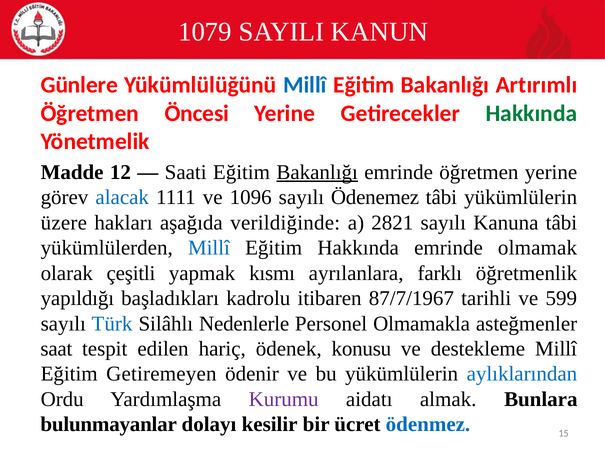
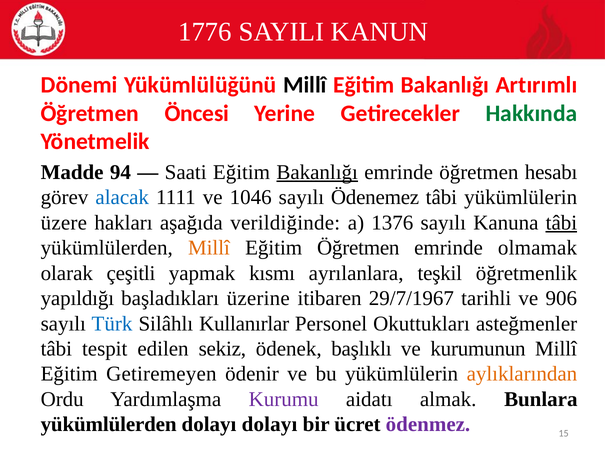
1079: 1079 -> 1776
Günlere: Günlere -> Dönemi
Millî at (305, 85) colour: blue -> black
12: 12 -> 94
öğretmen yerine: yerine -> hesabı
1096: 1096 -> 1046
2821: 2821 -> 1376
tâbi at (561, 223) underline: none -> present
Millî at (209, 248) colour: blue -> orange
Eğitim Hakkında: Hakkında -> Öğretmen
farklı: farklı -> teşkil
kadrolu: kadrolu -> üzerine
87/7/1967: 87/7/1967 -> 29/7/1967
599: 599 -> 906
Nedenlerle: Nedenlerle -> Kullanırlar
Olmamakla: Olmamakla -> Okuttukları
saat at (56, 349): saat -> tâbi
hariç: hariç -> sekiz
konusu: konusu -> başlıklı
destekleme: destekleme -> kurumunun
aylıklarından colour: blue -> orange
bulunmayanlar at (109, 424): bulunmayanlar -> yükümlülerden
dolayı kesilir: kesilir -> dolayı
ödenmez colour: blue -> purple
